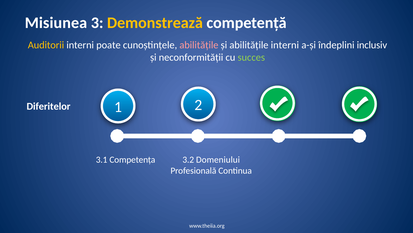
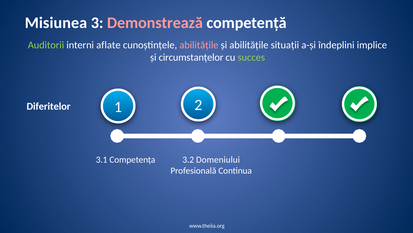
Demonstrează colour: yellow -> pink
Auditorii colour: yellow -> light green
poate: poate -> aflate
abilitățile interni: interni -> situații
inclusiv: inclusiv -> implice
neconformității: neconformității -> circumstanțelor
